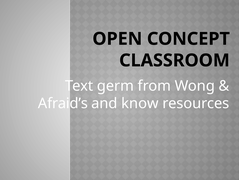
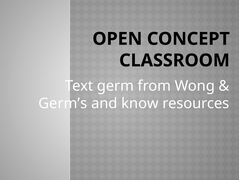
Afraid’s: Afraid’s -> Germ’s
